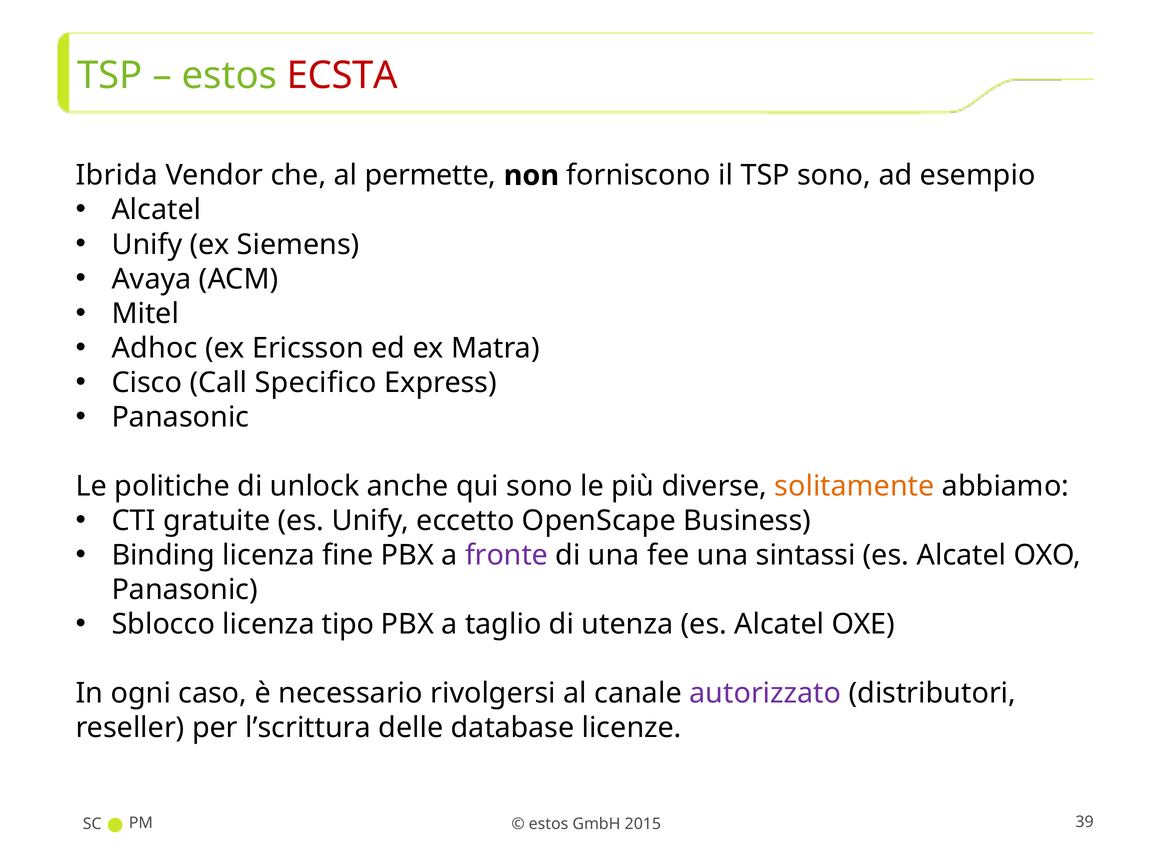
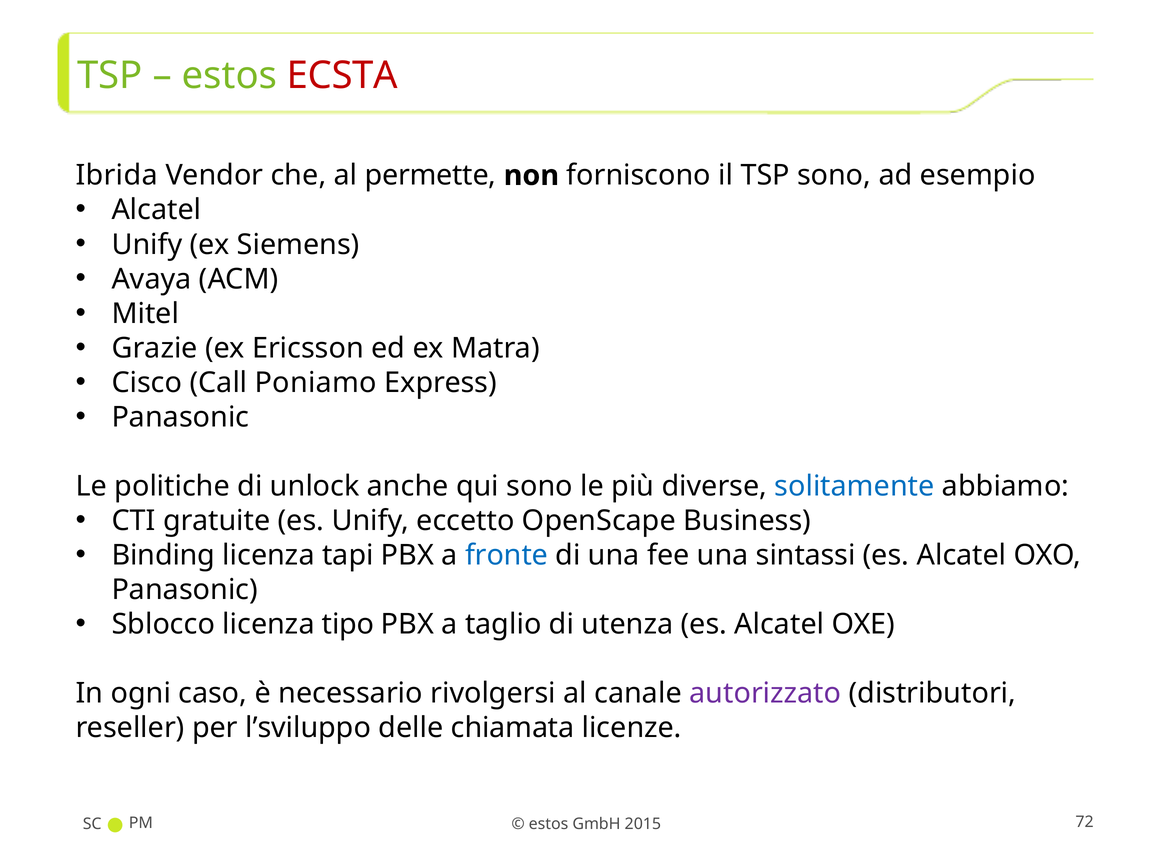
Adhoc: Adhoc -> Grazie
Specifico: Specifico -> Poniamo
solitamente colour: orange -> blue
fine: fine -> tapi
fronte colour: purple -> blue
l’scrittura: l’scrittura -> l’sviluppo
database: database -> chiamata
39: 39 -> 72
